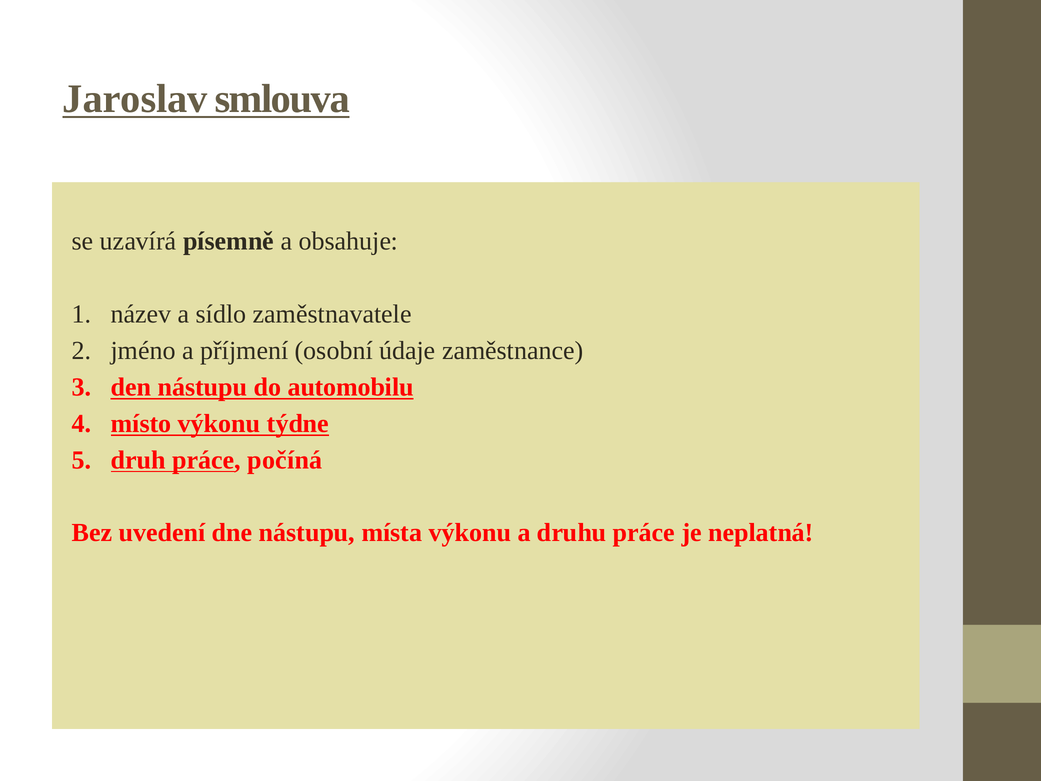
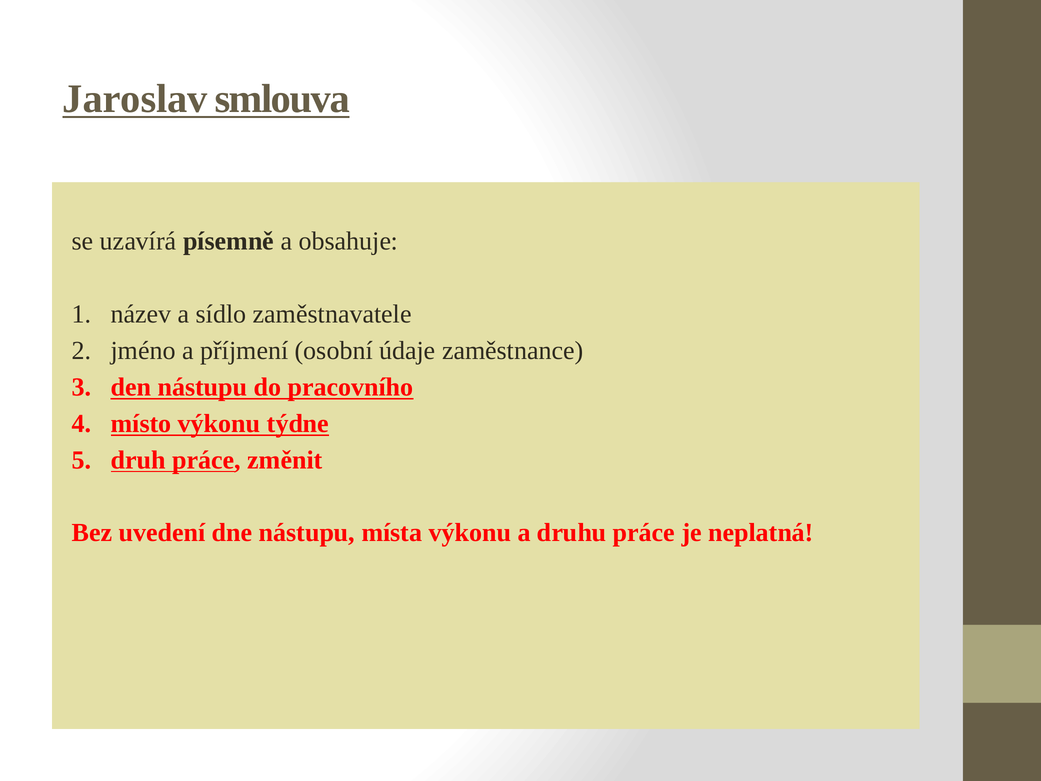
automobilu: automobilu -> pracovního
počíná: počíná -> změnit
